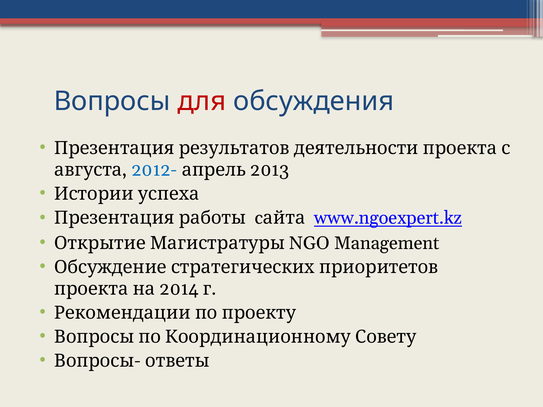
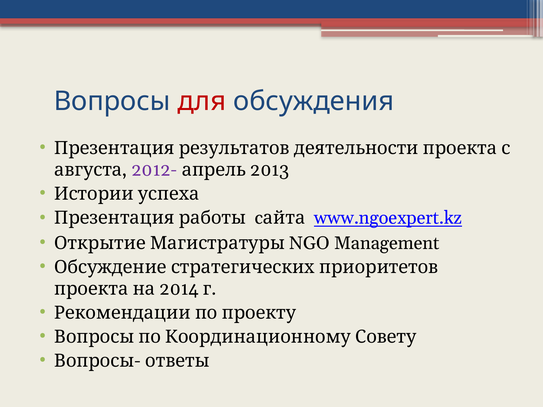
2012- colour: blue -> purple
